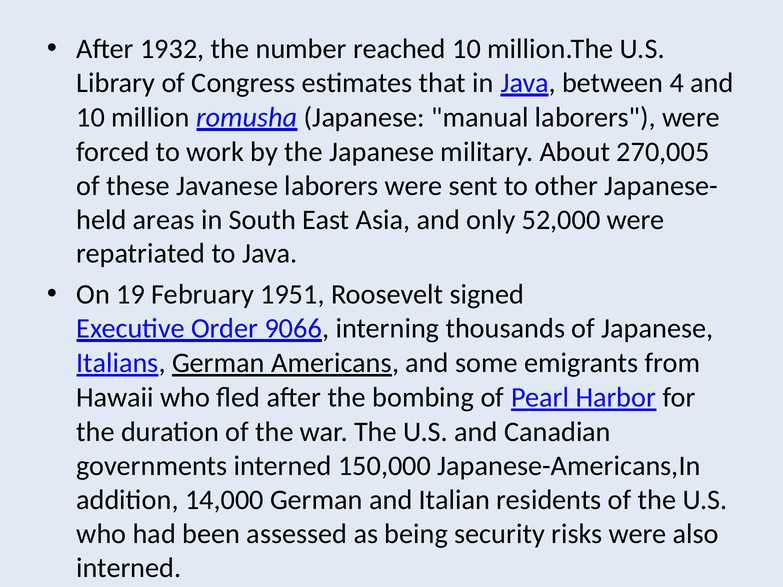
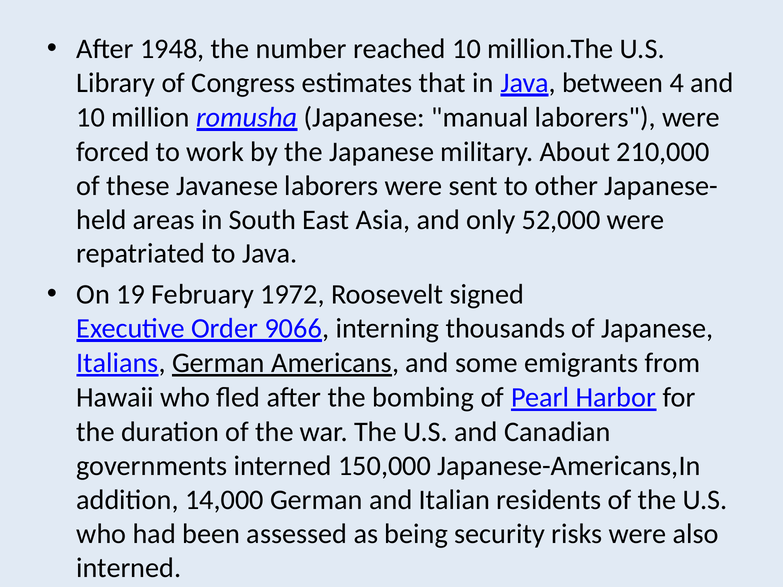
1932: 1932 -> 1948
270,005: 270,005 -> 210,000
1951: 1951 -> 1972
